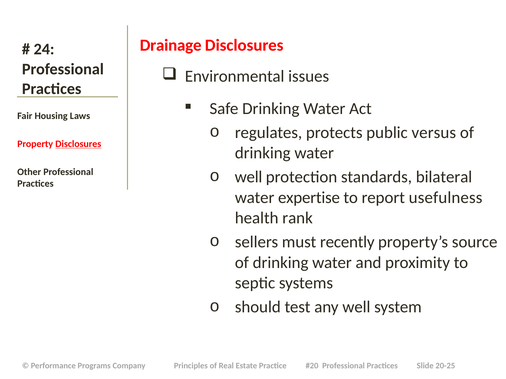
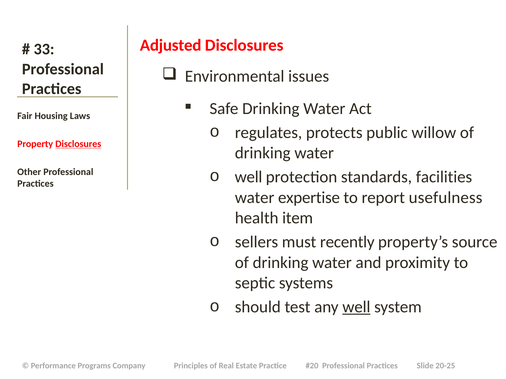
Drainage: Drainage -> Adjusted
24: 24 -> 33
versus: versus -> willow
bilateral: bilateral -> facilities
rank: rank -> item
well at (356, 307) underline: none -> present
